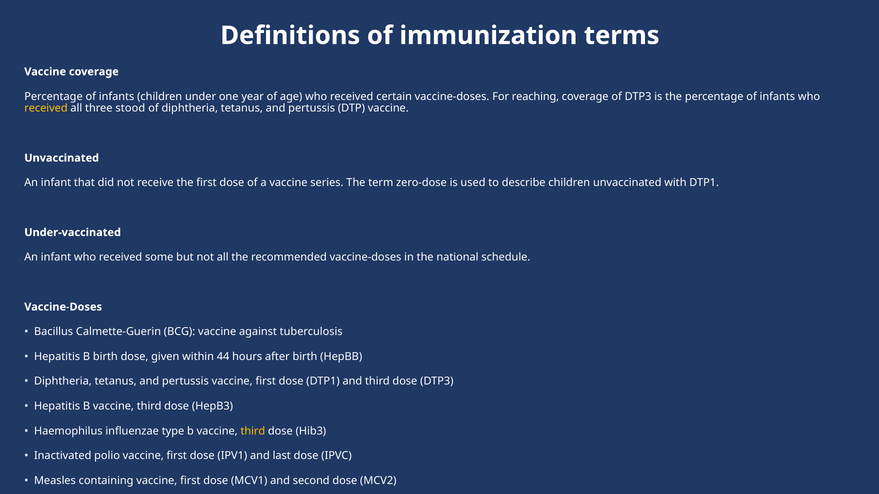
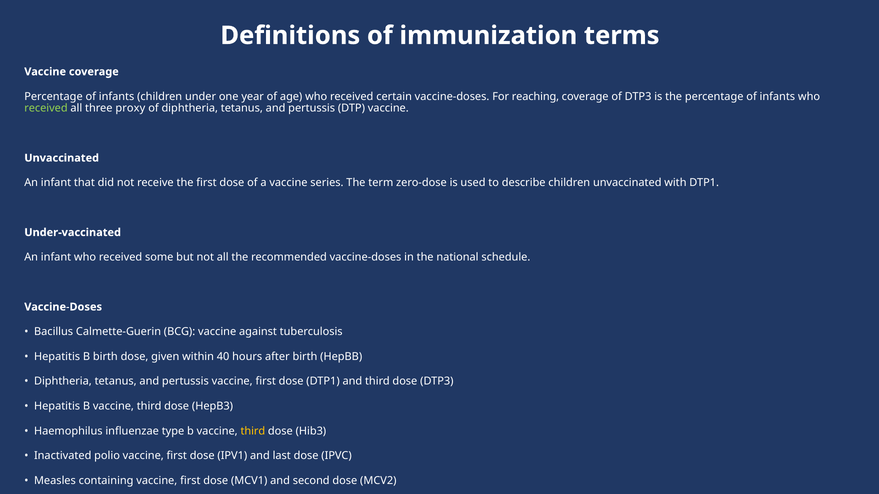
received at (46, 108) colour: yellow -> light green
stood: stood -> proxy
44: 44 -> 40
